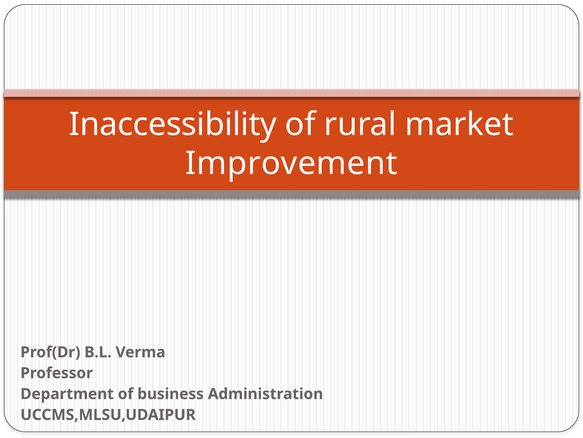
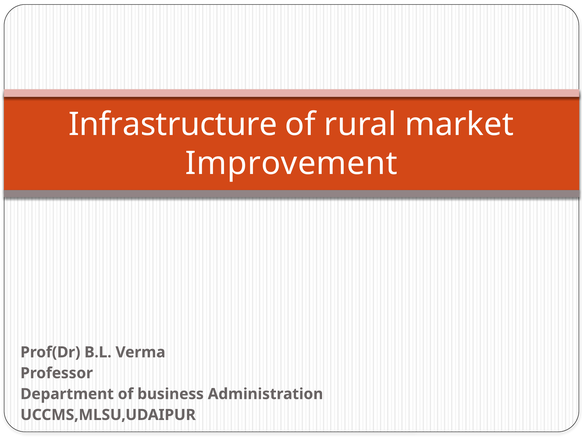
Inaccessibility: Inaccessibility -> Infrastructure
